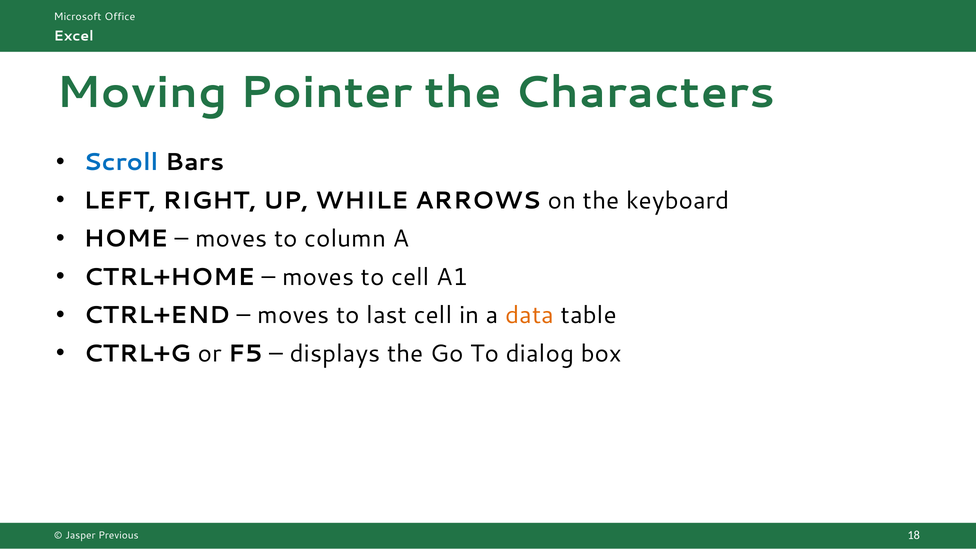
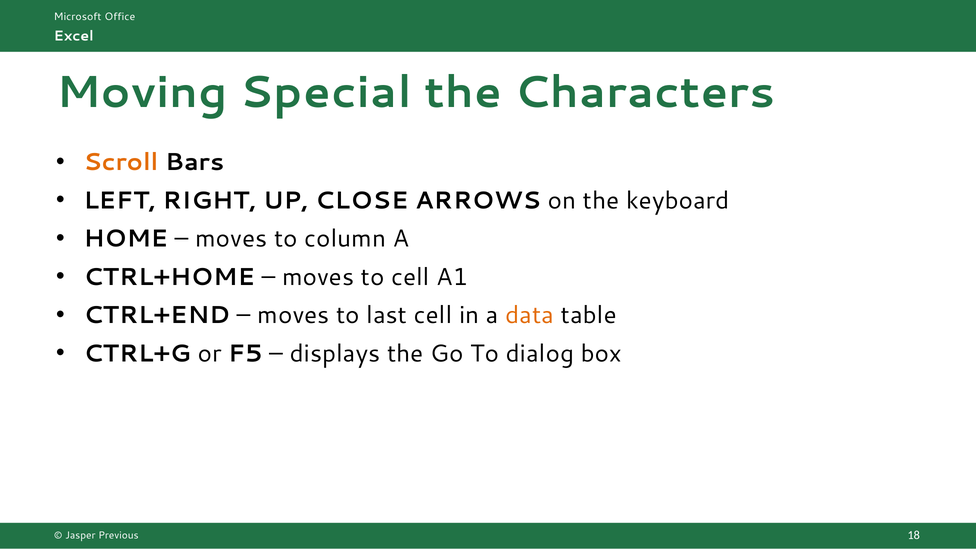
Pointer: Pointer -> Special
Scroll colour: blue -> orange
WHILE: WHILE -> CLOSE
